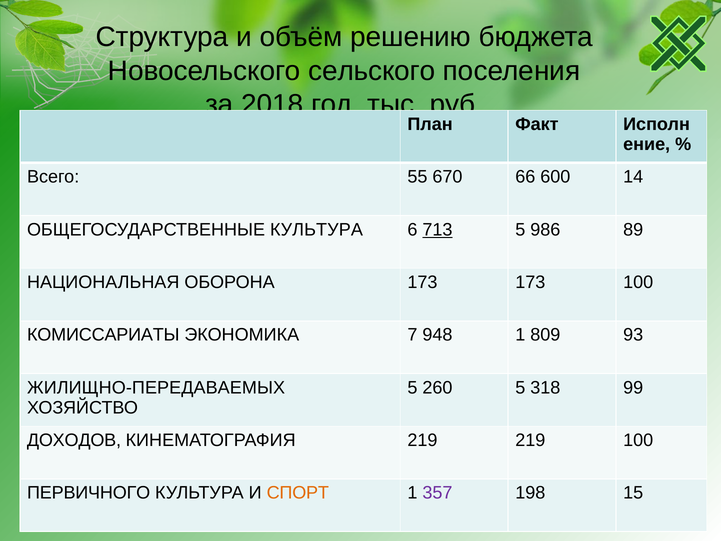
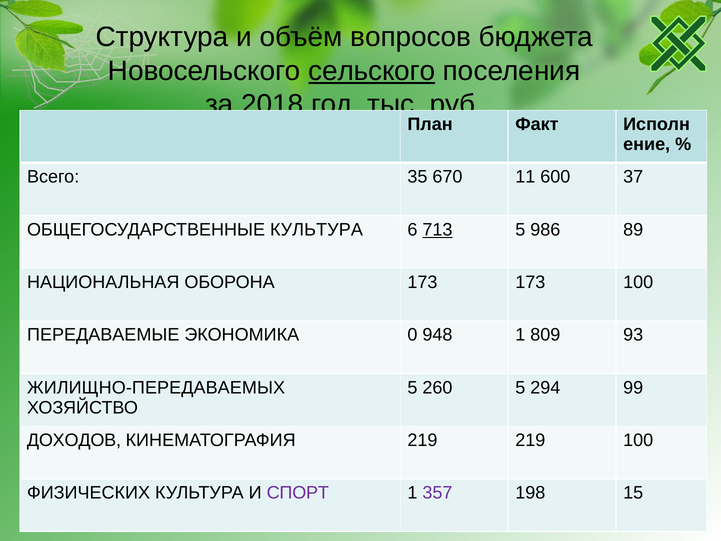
решению: решению -> вопросов
сельского underline: none -> present
55: 55 -> 35
66: 66 -> 11
14: 14 -> 37
КОМИССАРИАТЫ: КОМИССАРИАТЫ -> ПЕРЕДАВАЕМЫЕ
7: 7 -> 0
318: 318 -> 294
ПЕРВИЧНОГО: ПЕРВИЧНОГО -> ФИЗИЧЕСКИХ
СПОРТ colour: orange -> purple
